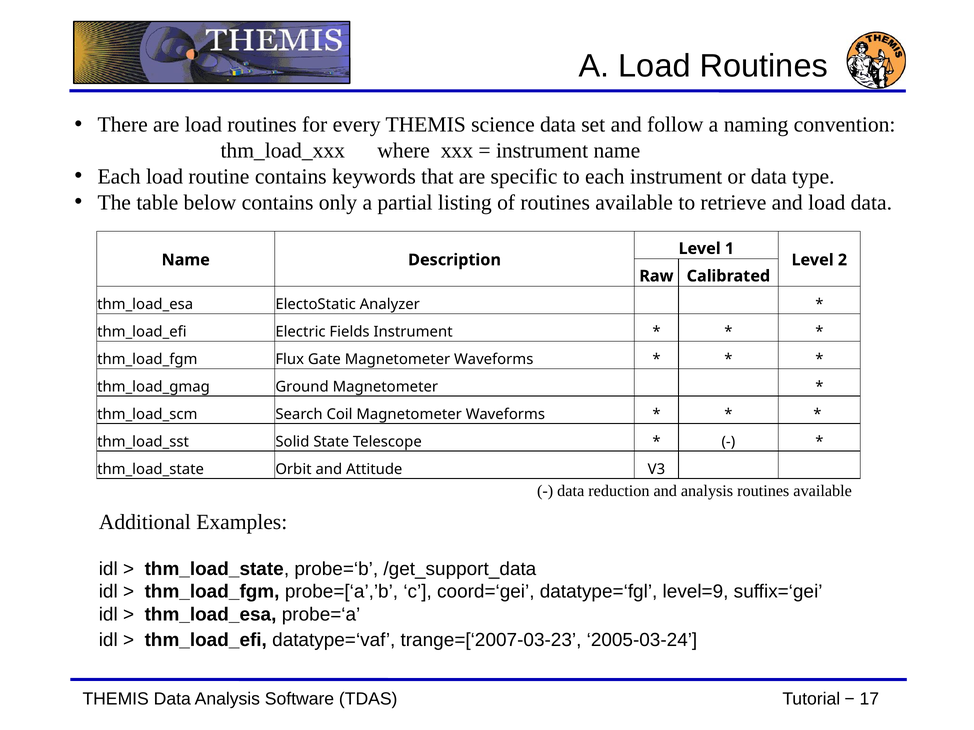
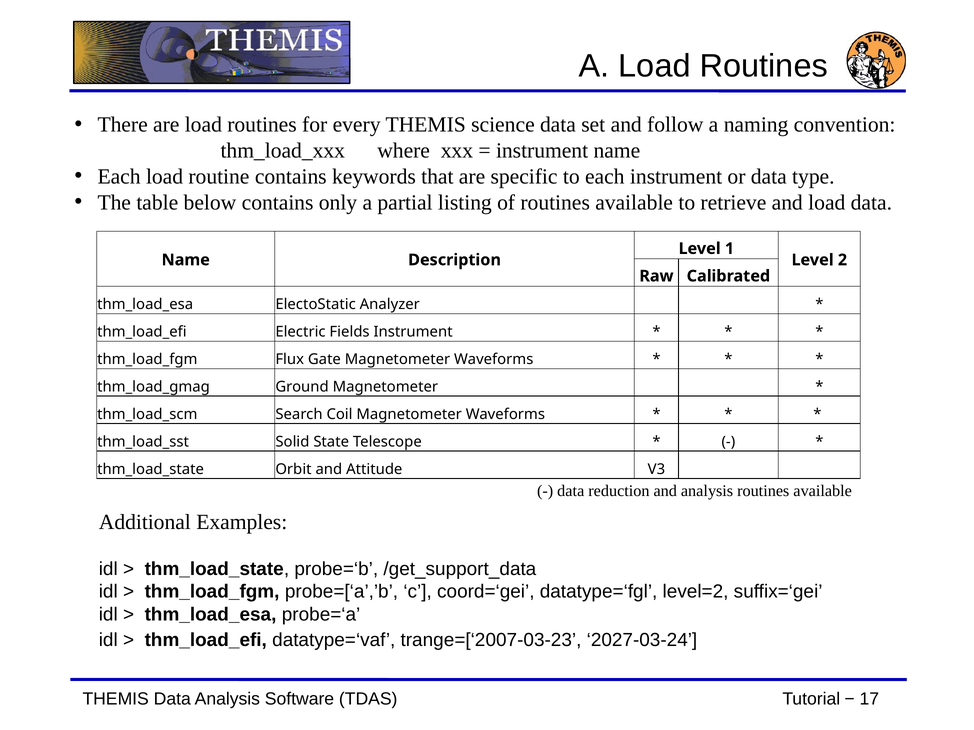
level=9: level=9 -> level=2
2005-03-24: 2005-03-24 -> 2027-03-24
